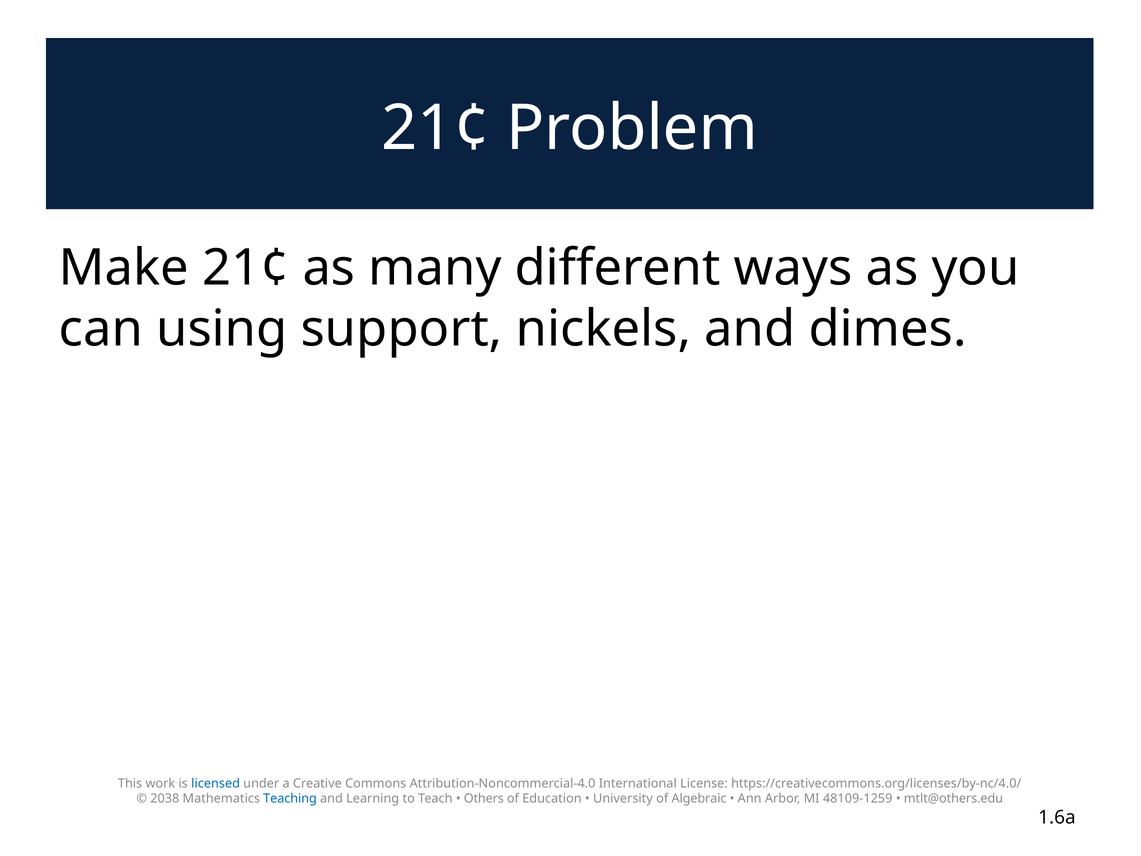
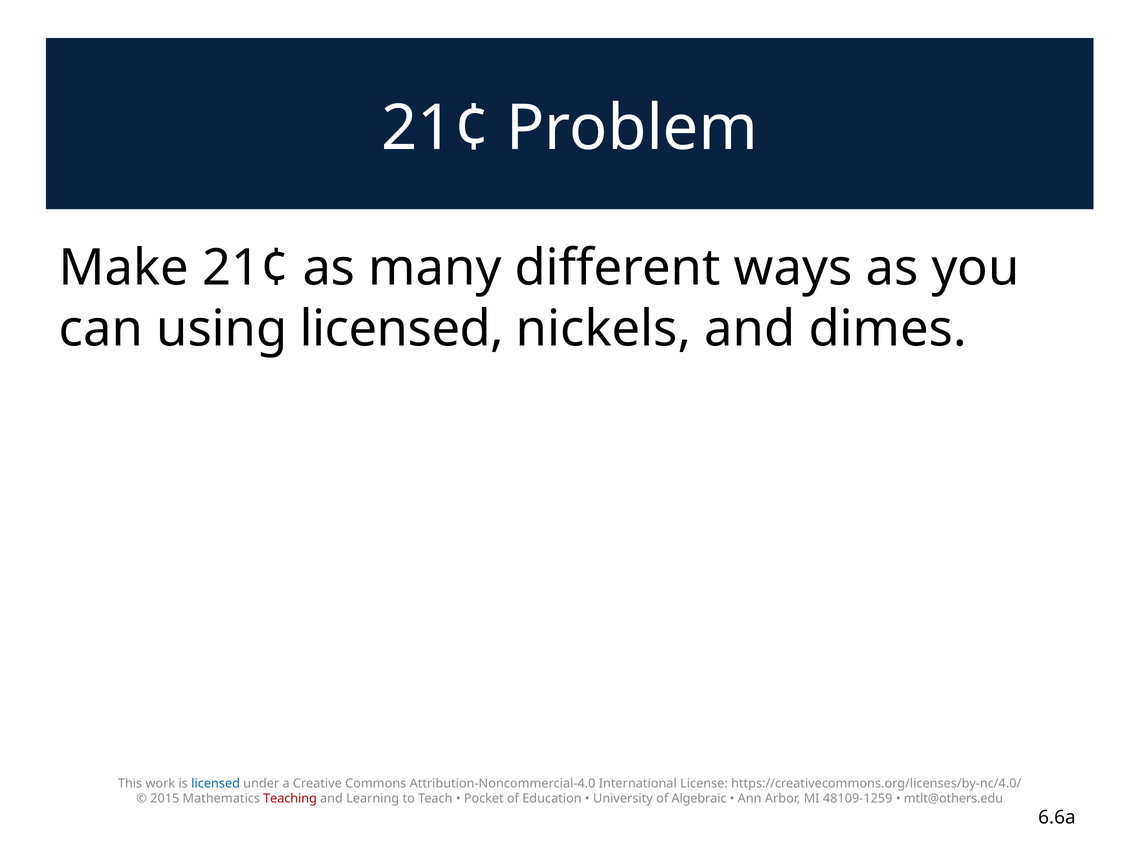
using support: support -> licensed
2038: 2038 -> 2015
Teaching colour: blue -> red
Others: Others -> Pocket
1.6a: 1.6a -> 6.6a
